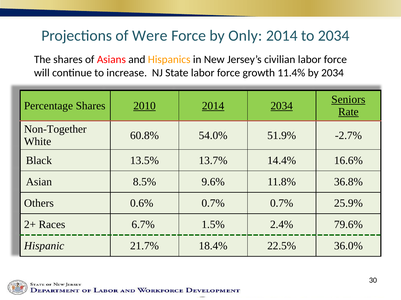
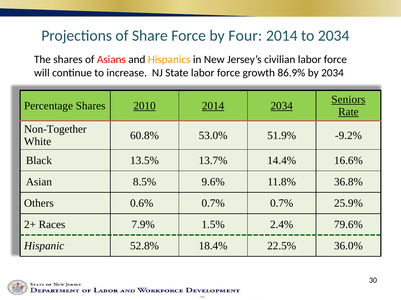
Were: Were -> Share
Only: Only -> Four
11.4%: 11.4% -> 86.9%
54.0%: 54.0% -> 53.0%
-2.7%: -2.7% -> -9.2%
6.7%: 6.7% -> 7.9%
21.7%: 21.7% -> 52.8%
